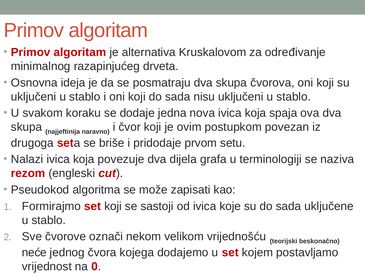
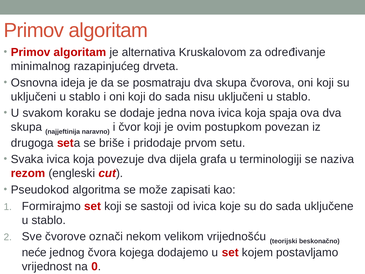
Nalazi: Nalazi -> Svaka
